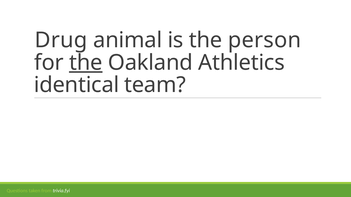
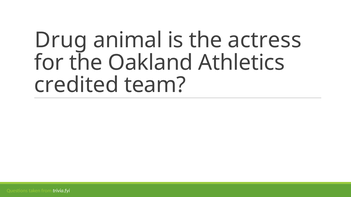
person: person -> actress
the at (86, 63) underline: present -> none
identical: identical -> credited
